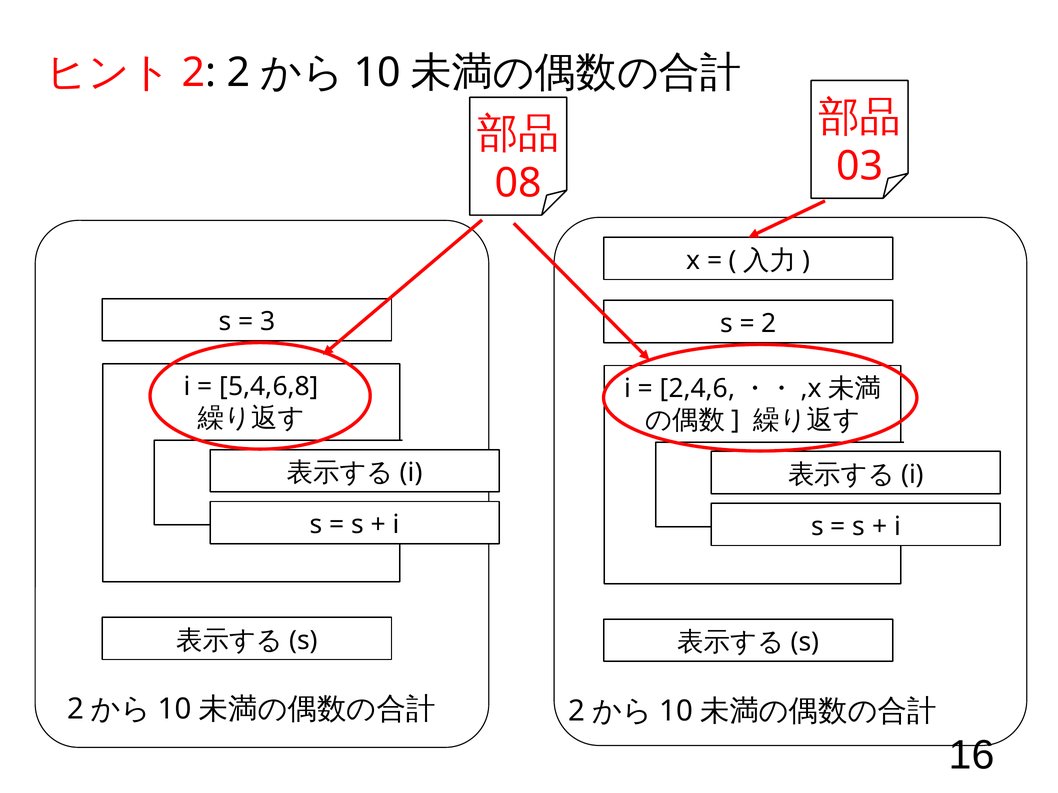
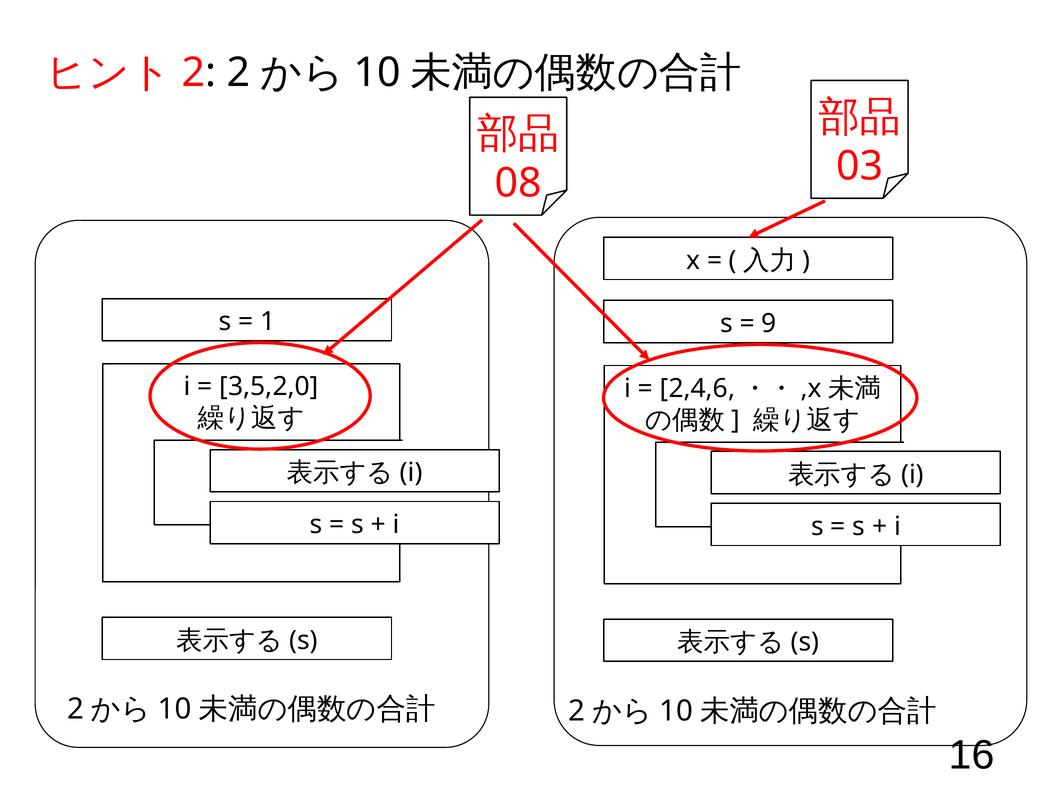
3: 3 -> 1
2 at (769, 324): 2 -> 9
5,4,6,8: 5,4,6,8 -> 3,5,2,0
